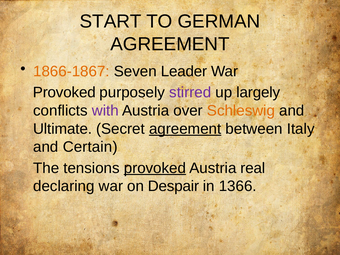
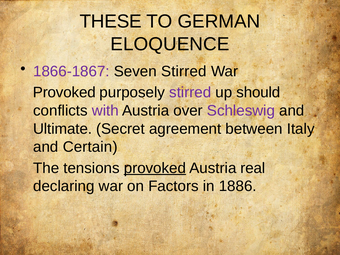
START: START -> THESE
AGREEMENT at (170, 44): AGREEMENT -> ELOQUENCE
1866-1867 colour: orange -> purple
Seven Leader: Leader -> Stirred
largely: largely -> should
Schleswig colour: orange -> purple
agreement at (185, 129) underline: present -> none
Despair: Despair -> Factors
1366: 1366 -> 1886
